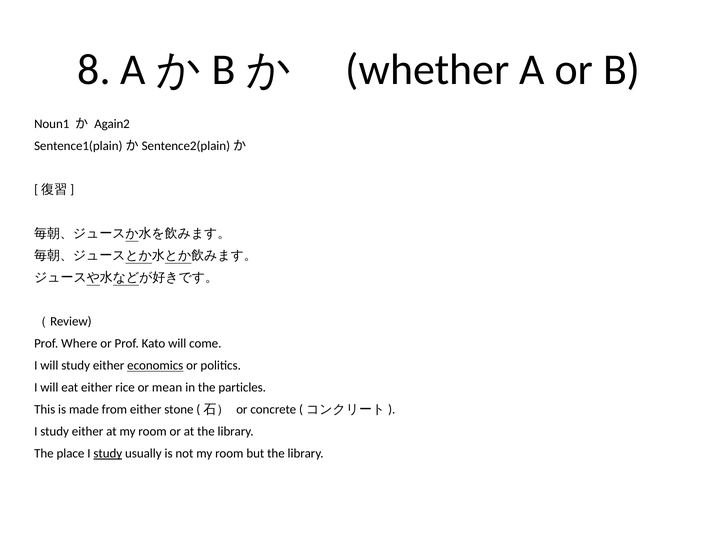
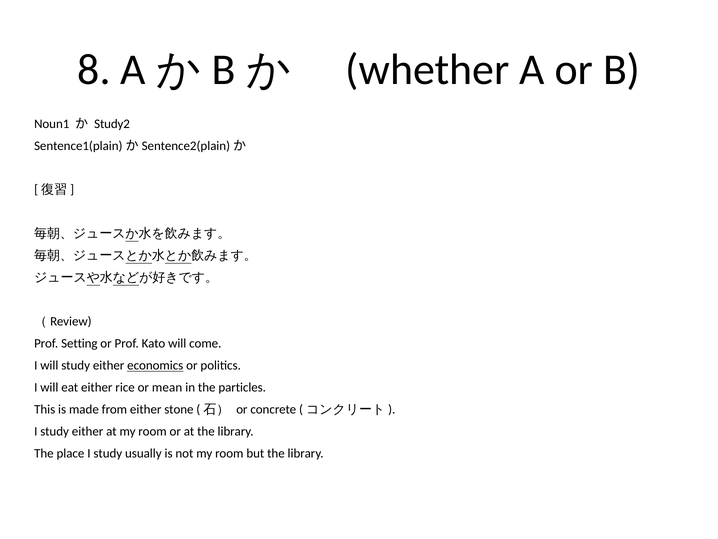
Again2: Again2 -> Study2
Where: Where -> Setting
study at (108, 453) underline: present -> none
